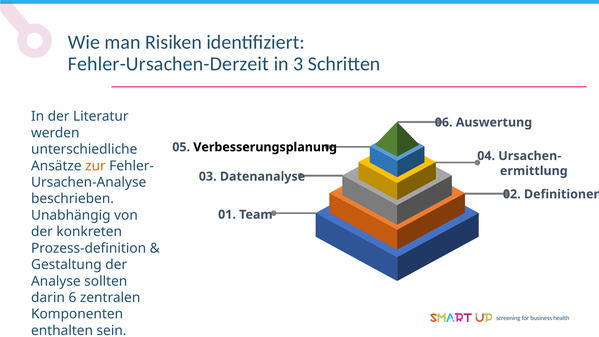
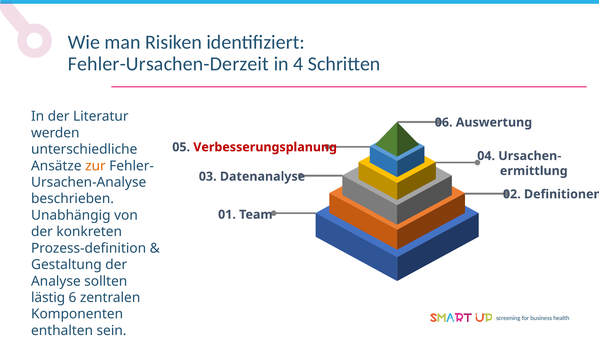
3: 3 -> 4
Verbesserungsplanung colour: black -> red
darin: darin -> lästig
